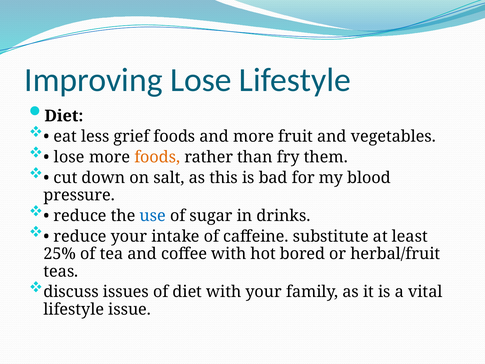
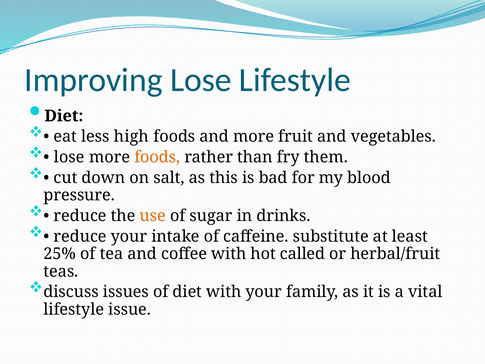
grief: grief -> high
use colour: blue -> orange
bored: bored -> called
